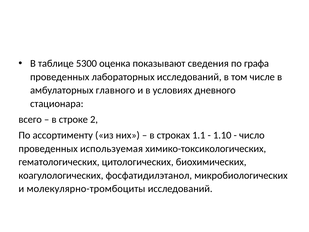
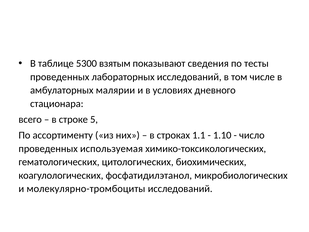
оценка: оценка -> взятым
графа: графа -> тесты
главного: главного -> малярии
2: 2 -> 5
